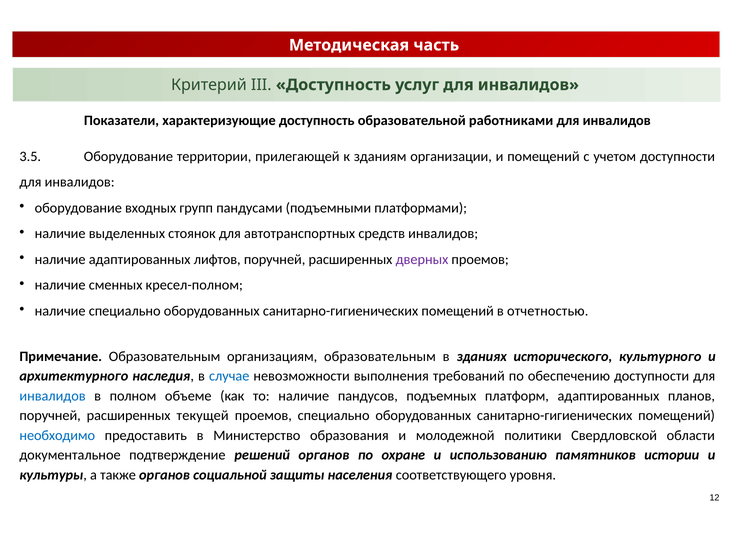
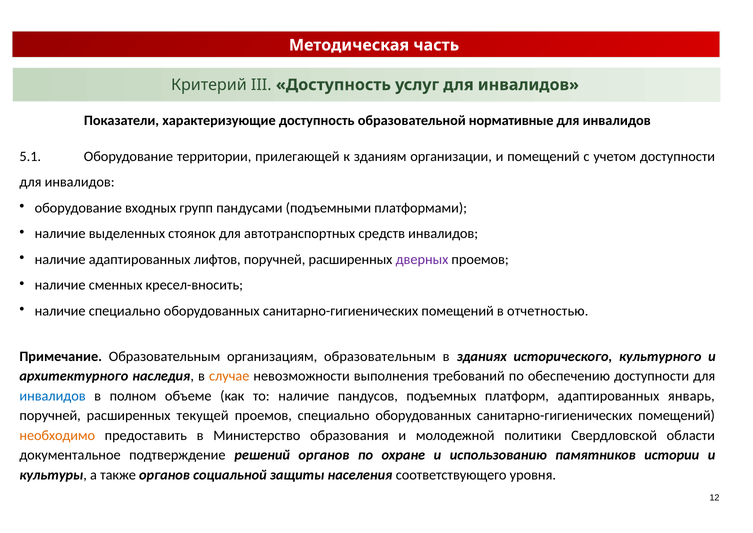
работниками: работниками -> нормативные
3.5: 3.5 -> 5.1
кресел-полном: кресел-полном -> кресел-вносить
случае colour: blue -> orange
планов: планов -> январь
необходимо colour: blue -> orange
